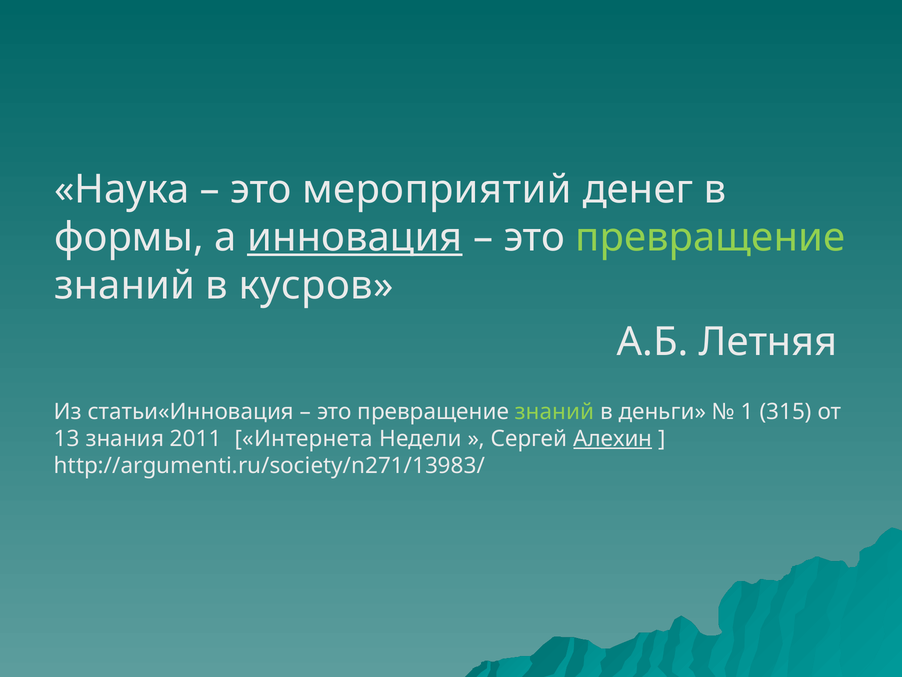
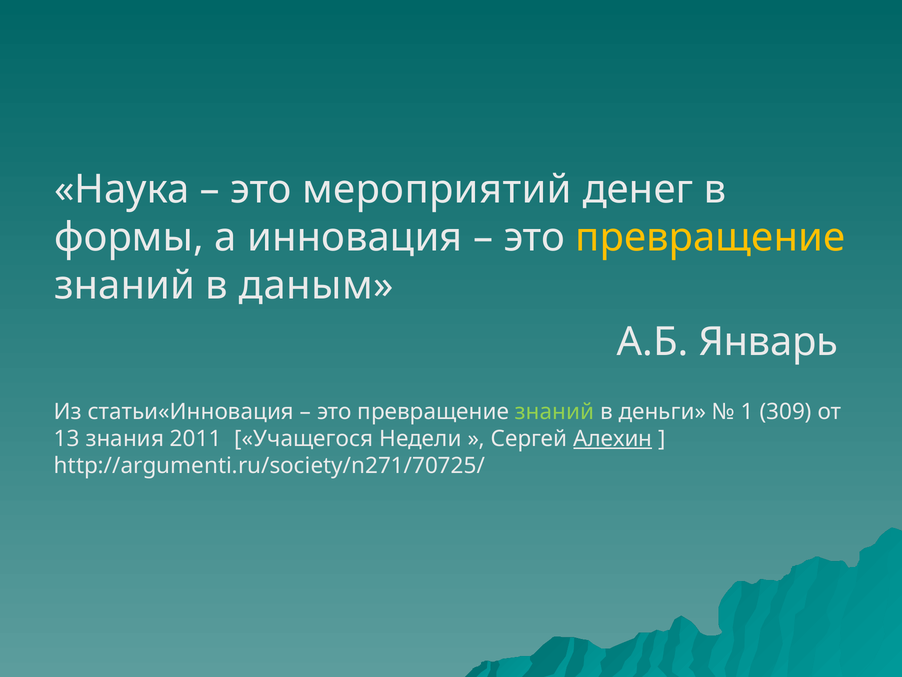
инновация underline: present -> none
превращение at (710, 237) colour: light green -> yellow
кусров: кусров -> даным
Летняя: Летняя -> Январь
315: 315 -> 309
Интернета: Интернета -> Учащегося
http://argumenti.ru/society/n271/13983/: http://argumenti.ru/society/n271/13983/ -> http://argumenti.ru/society/n271/70725/
